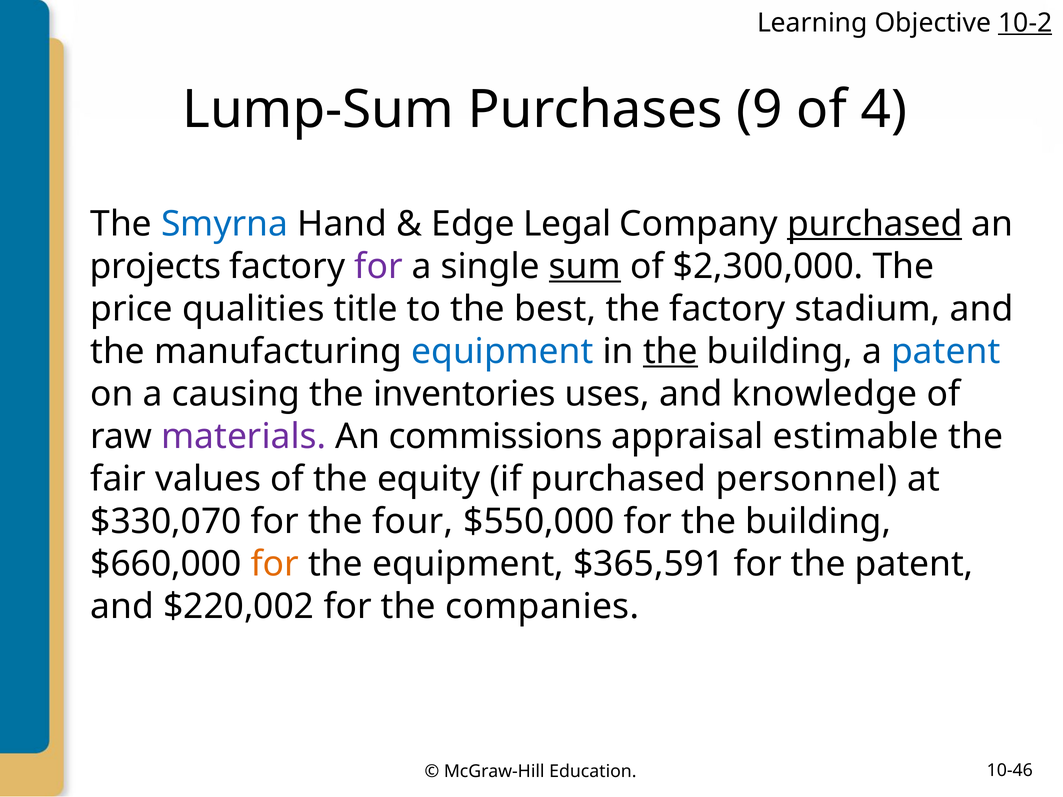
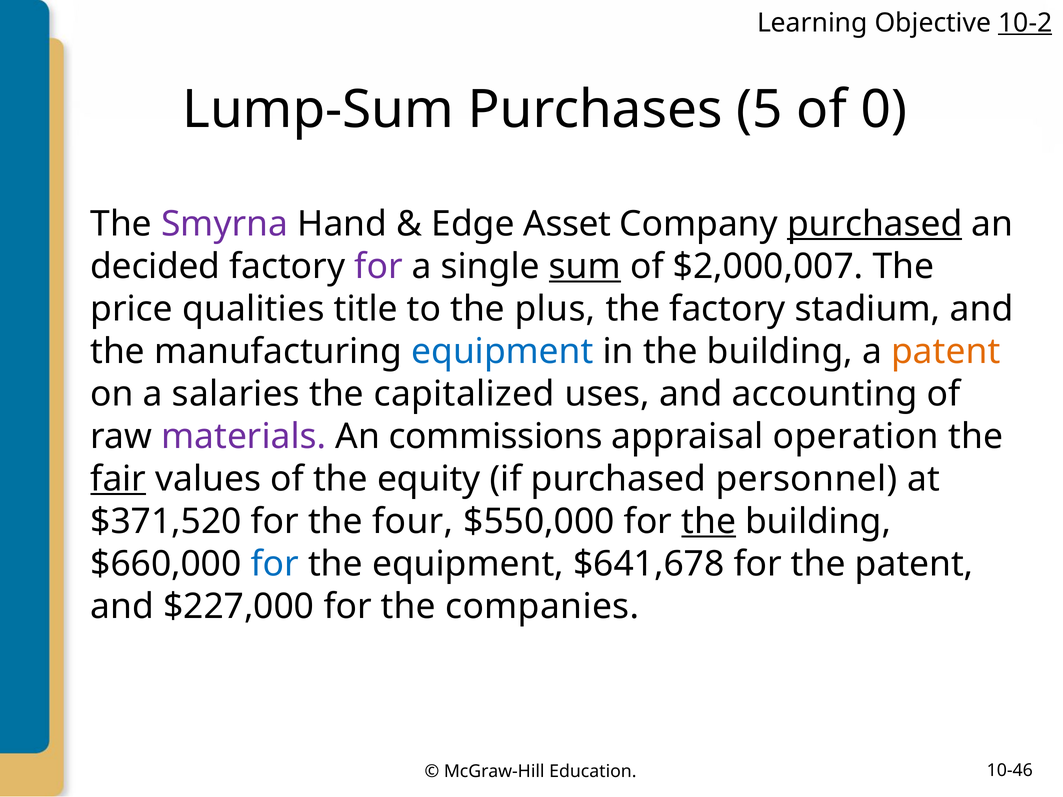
9: 9 -> 5
4: 4 -> 0
Smyrna colour: blue -> purple
Legal: Legal -> Asset
projects: projects -> decided
$2,300,000: $2,300,000 -> $2,000,007
best: best -> plus
the at (670, 352) underline: present -> none
patent at (946, 352) colour: blue -> orange
causing: causing -> salaries
inventories: inventories -> capitalized
knowledge: knowledge -> accounting
estimable: estimable -> operation
fair underline: none -> present
$330,070: $330,070 -> $371,520
the at (709, 522) underline: none -> present
for at (275, 564) colour: orange -> blue
$365,591: $365,591 -> $641,678
$220,002: $220,002 -> $227,000
